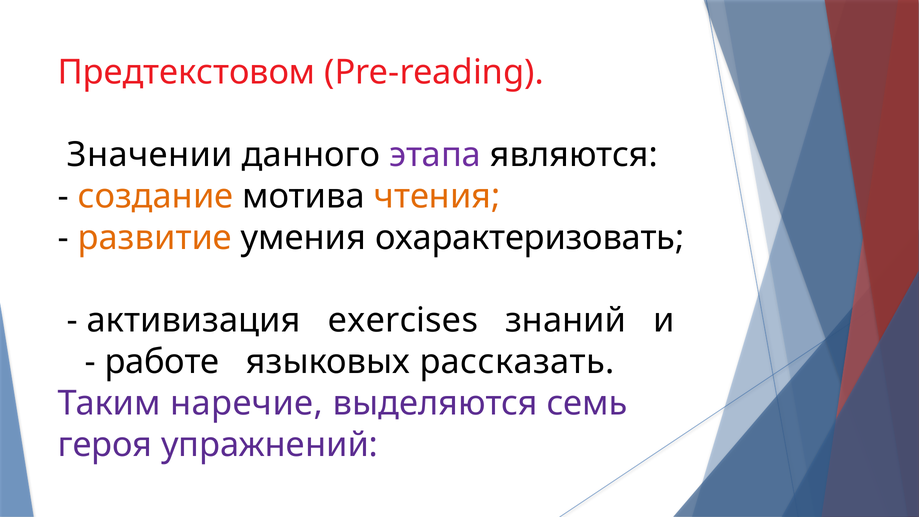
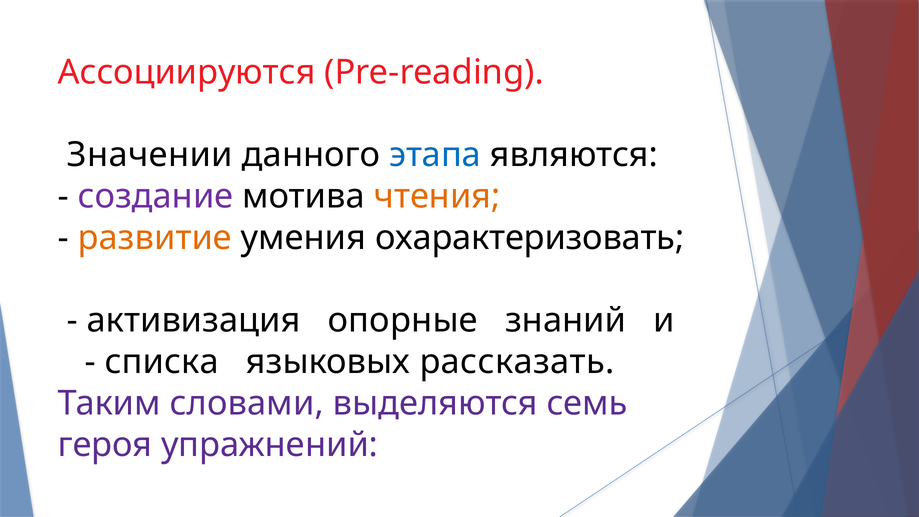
Предтекстовом: Предтекстовом -> Ассоциируются
этапа colour: purple -> blue
создание colour: orange -> purple
exercises: exercises -> опорные
работе: работе -> списка
наречие: наречие -> словами
